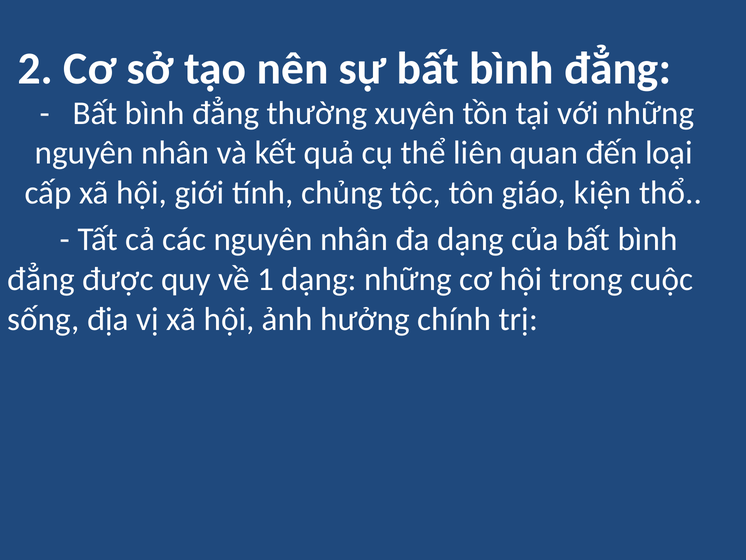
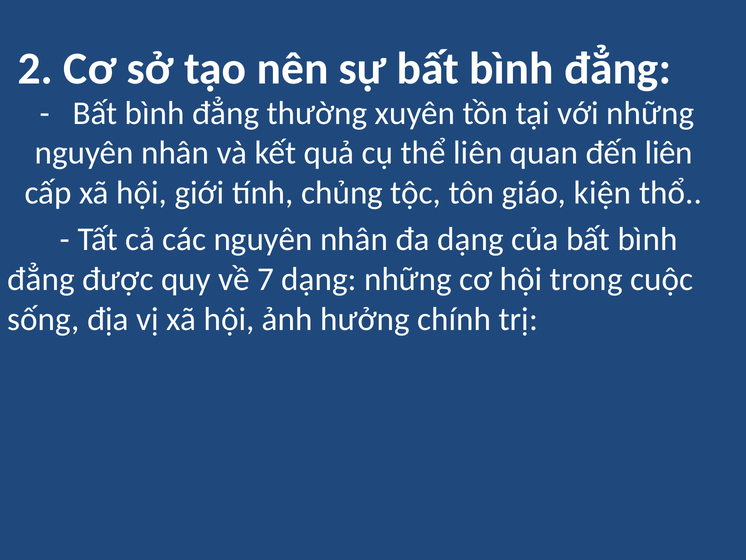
đến loại: loại -> liên
1: 1 -> 7
